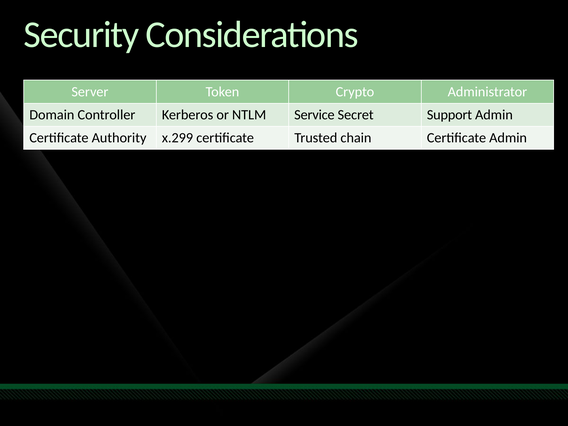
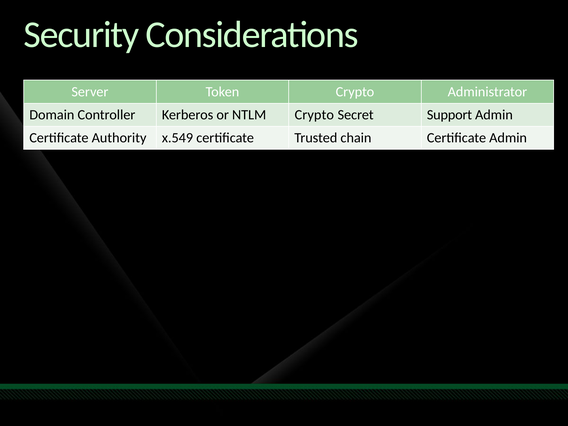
NTLM Service: Service -> Crypto
x.299: x.299 -> x.549
